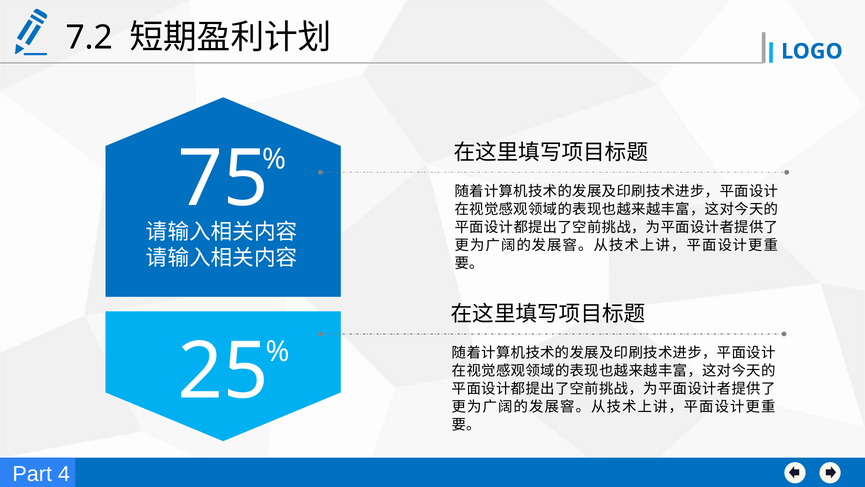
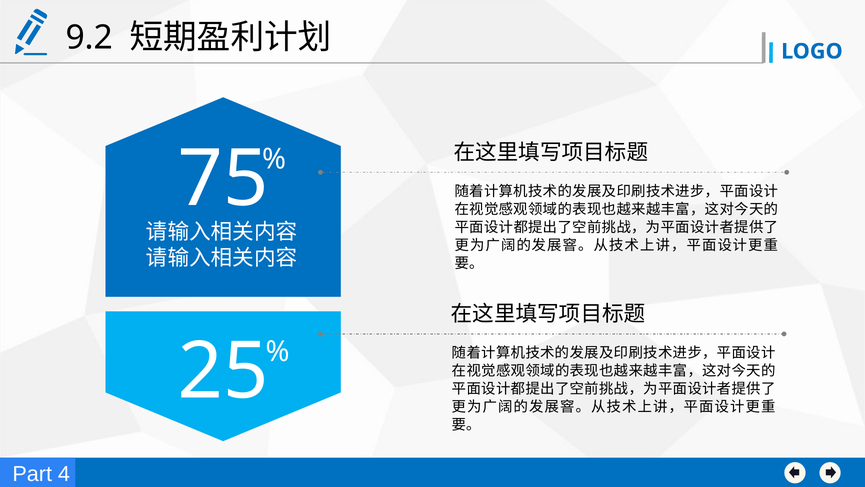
7.2: 7.2 -> 9.2
